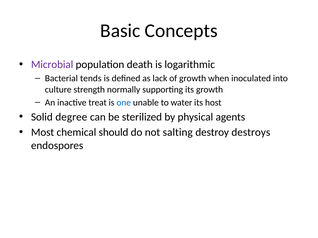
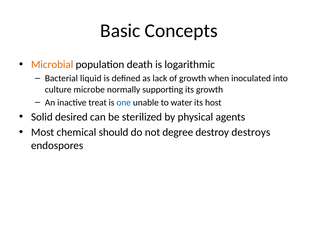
Microbial colour: purple -> orange
tends: tends -> liquid
strength: strength -> microbe
degree: degree -> desired
salting: salting -> degree
